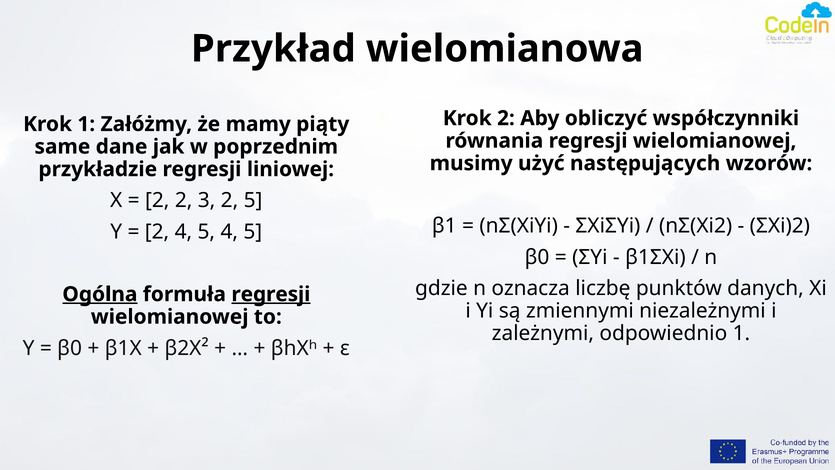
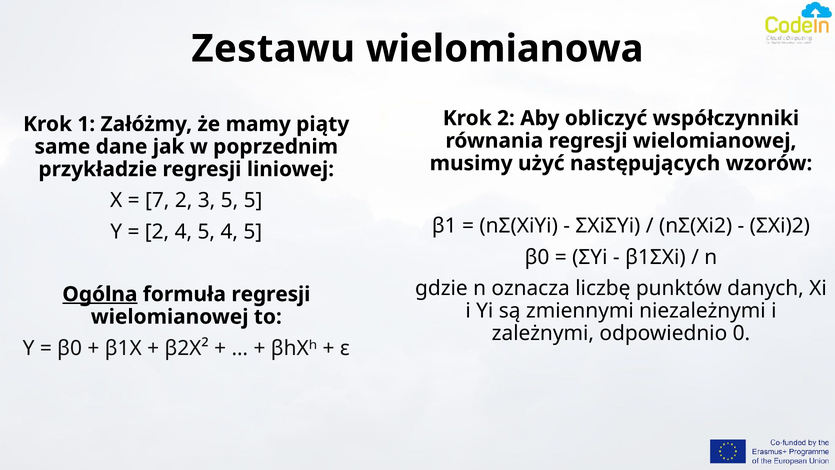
Przykład: Przykład -> Zestawu
2 at (157, 200): 2 -> 7
3 2: 2 -> 5
regresji at (271, 294) underline: present -> none
odpowiednio 1: 1 -> 0
